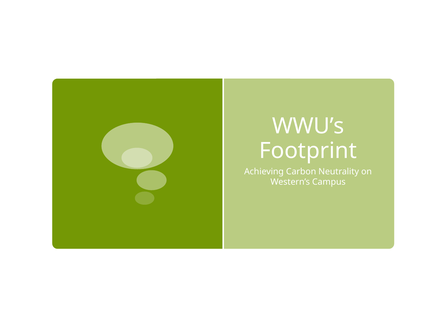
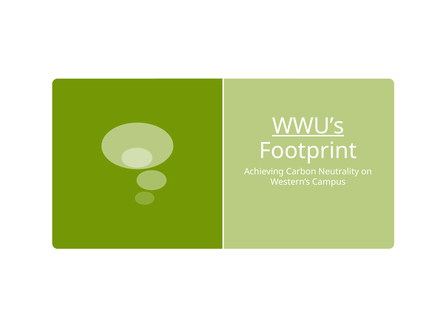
WWU’s underline: none -> present
